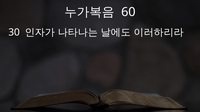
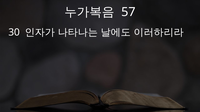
60: 60 -> 57
